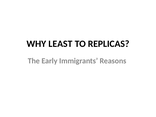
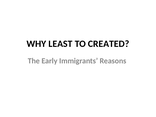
REPLICAS: REPLICAS -> CREATED
